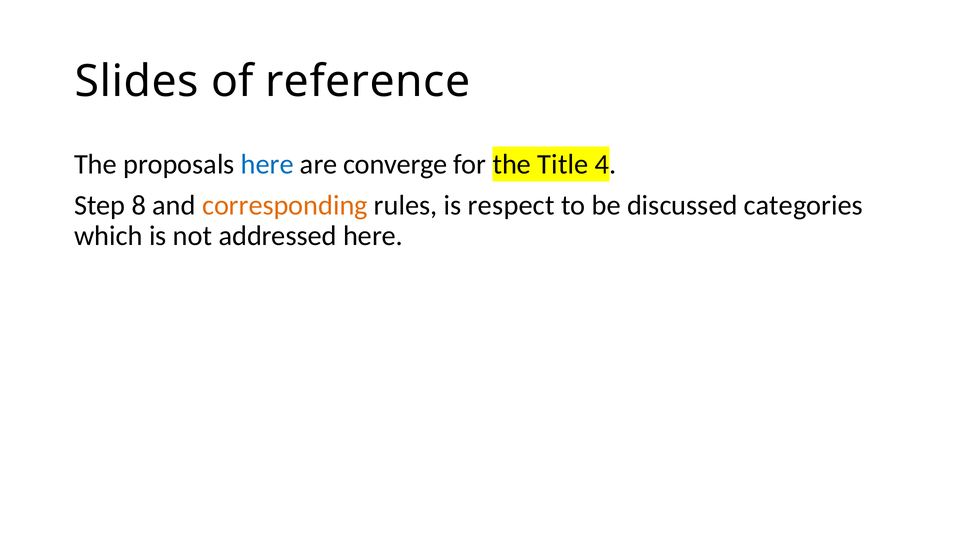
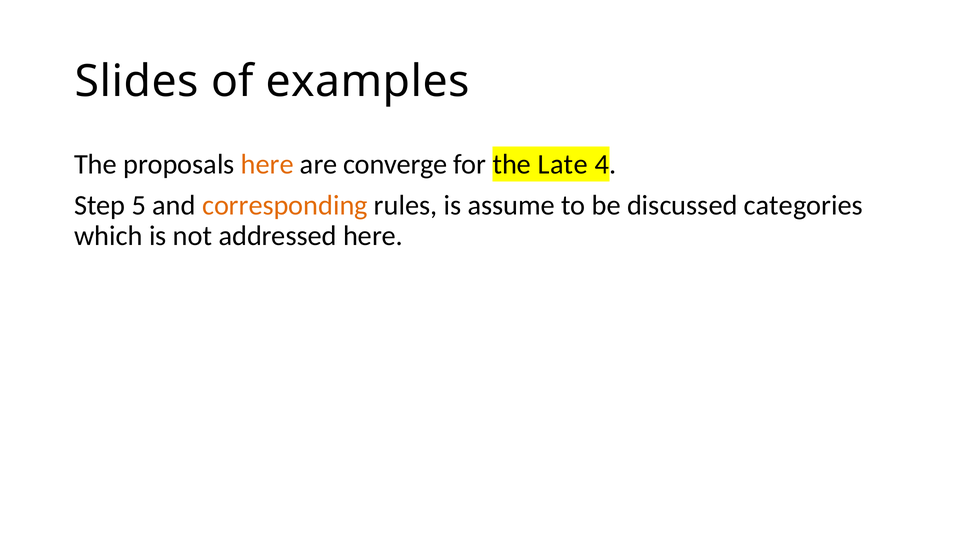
reference: reference -> examples
here at (267, 165) colour: blue -> orange
Title: Title -> Late
8: 8 -> 5
respect: respect -> assume
